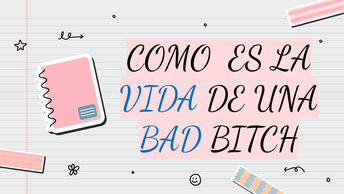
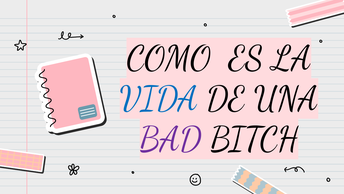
BAD colour: blue -> purple
